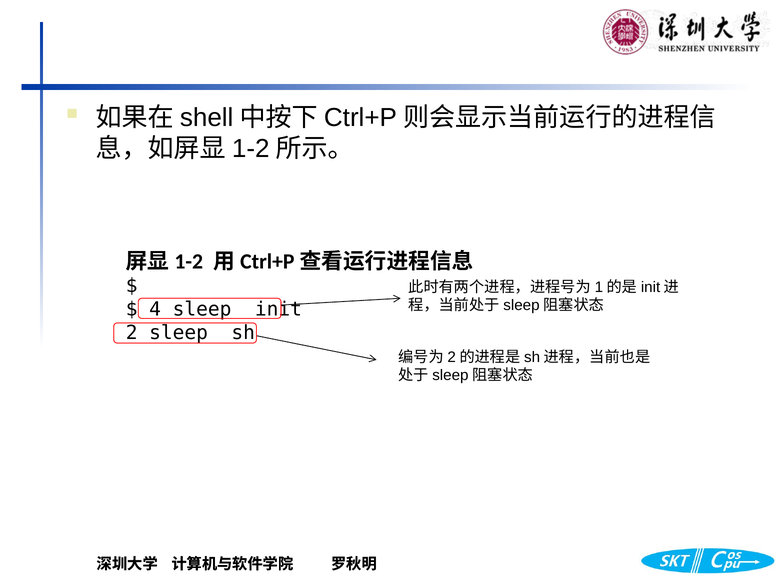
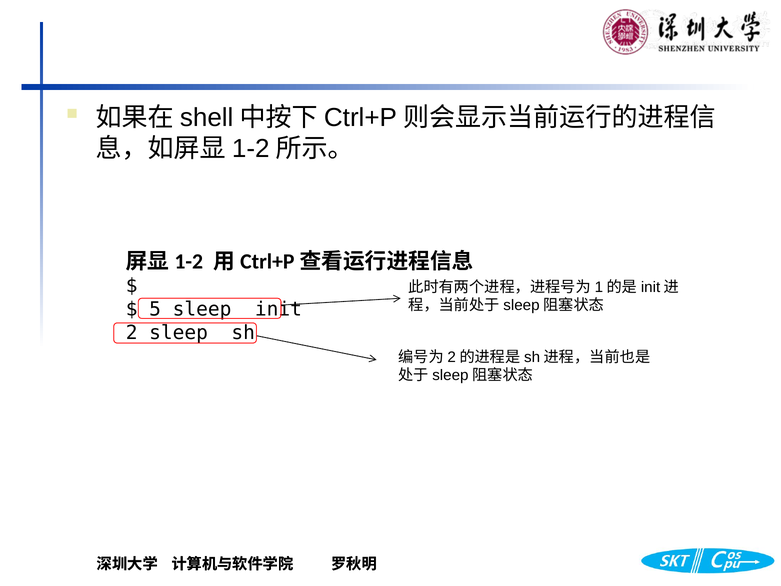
4: 4 -> 5
